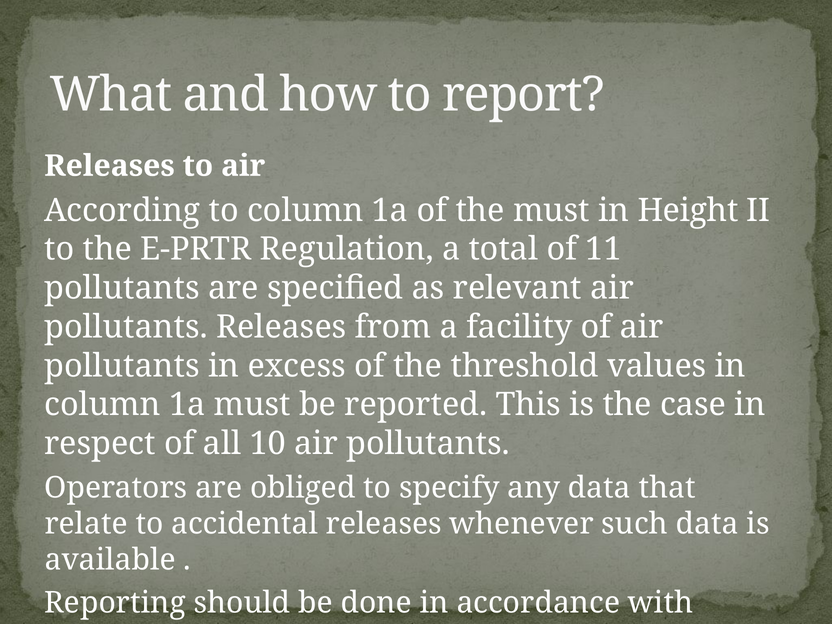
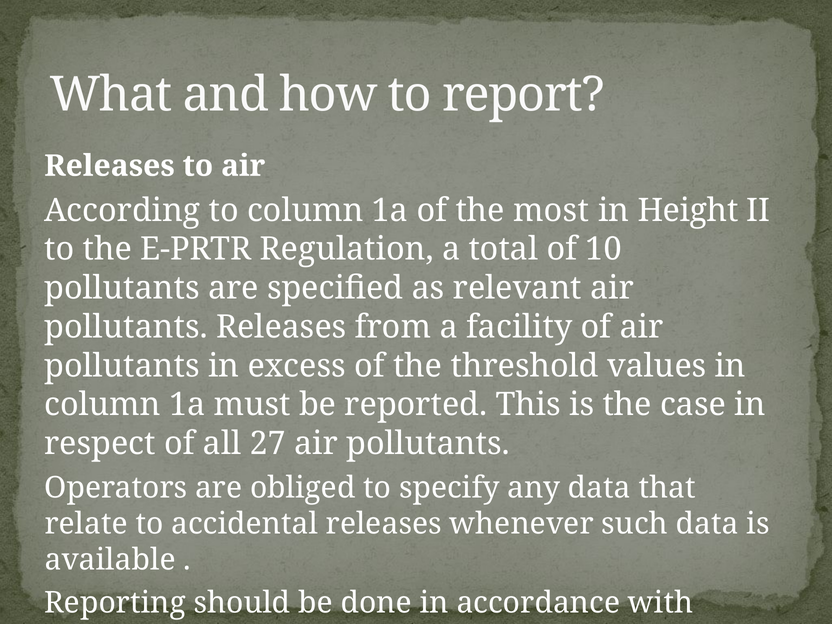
the must: must -> most
11: 11 -> 10
10: 10 -> 27
